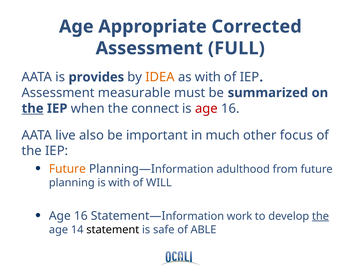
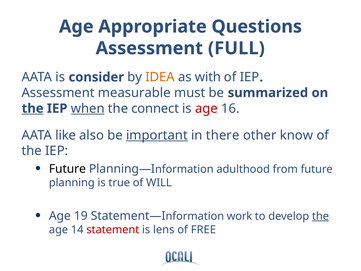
Corrected: Corrected -> Questions
provides: provides -> consider
when underline: none -> present
live: live -> like
important underline: none -> present
much: much -> there
focus: focus -> know
Future at (67, 169) colour: orange -> black
is with: with -> true
16 at (81, 216): 16 -> 19
statement colour: black -> red
safe: safe -> lens
ABLE: ABLE -> FREE
